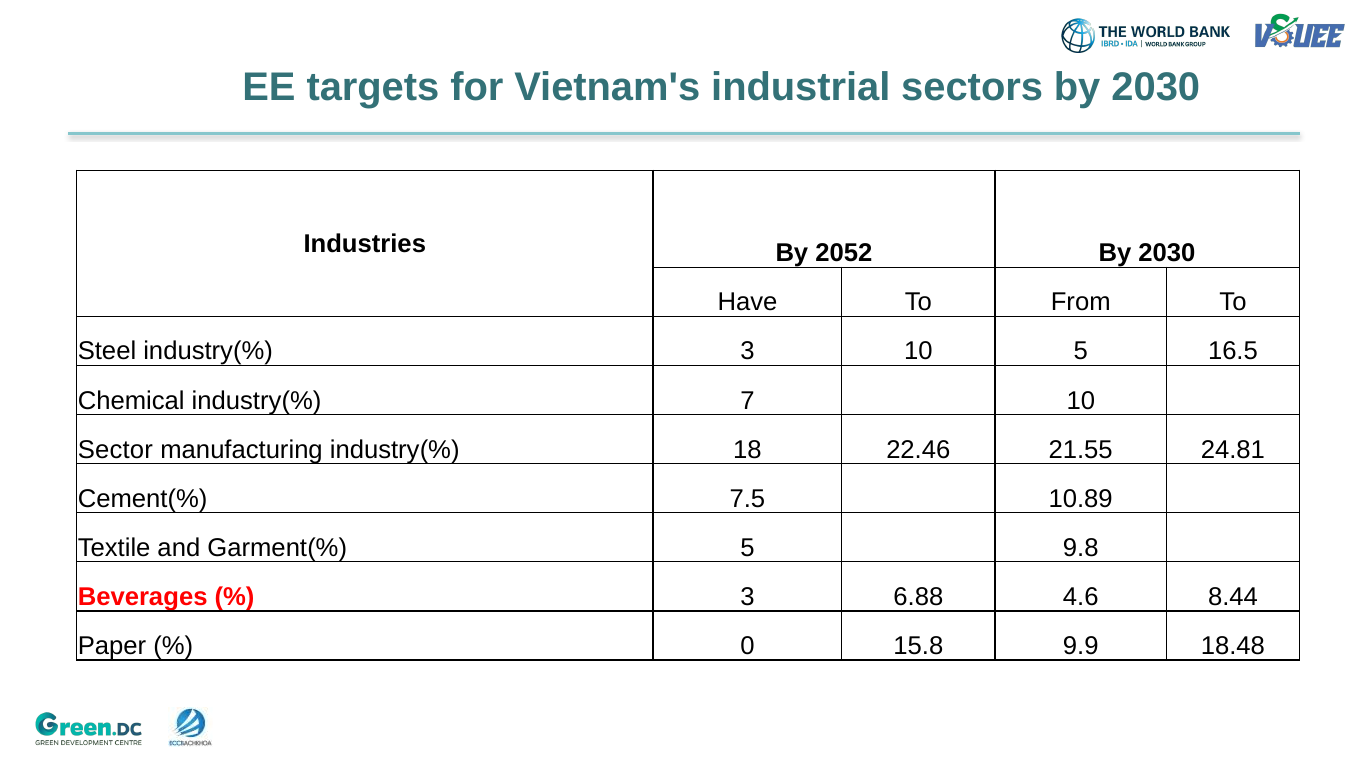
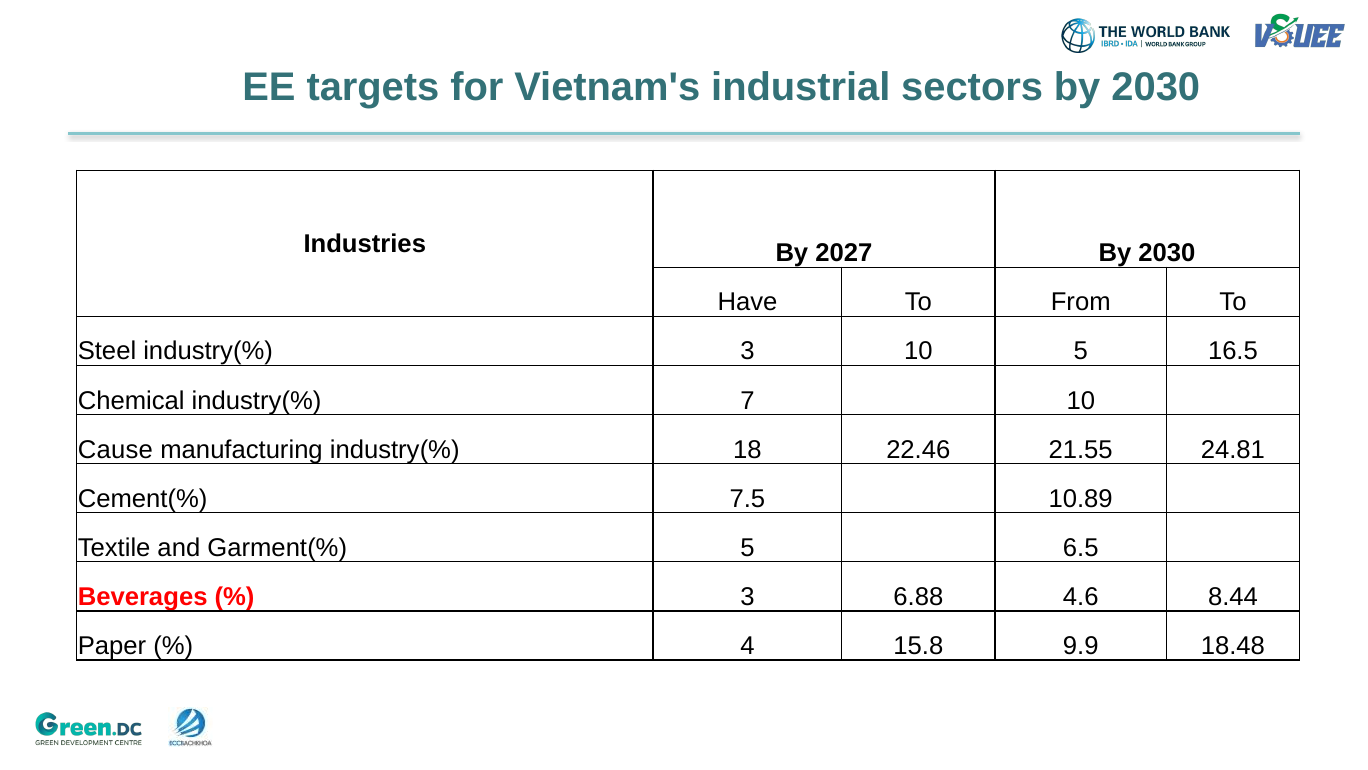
2052: 2052 -> 2027
Sector: Sector -> Cause
9.8: 9.8 -> 6.5
0: 0 -> 4
